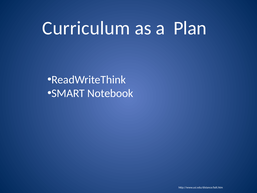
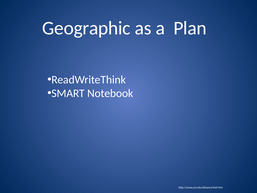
Curriculum: Curriculum -> Geographic
